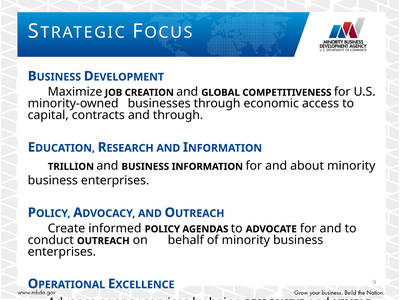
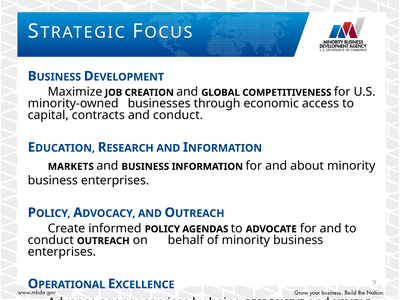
and through: through -> conduct
TRILLION: TRILLION -> MARKETS
